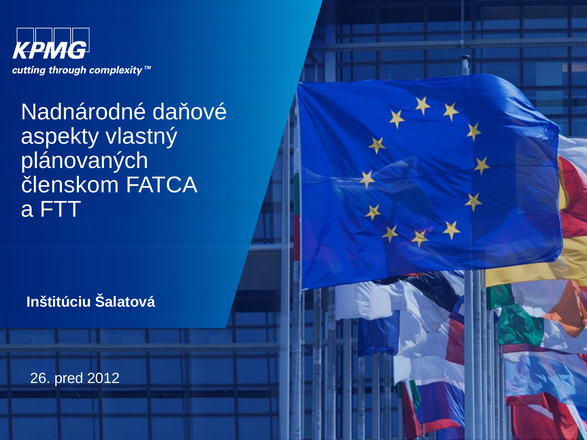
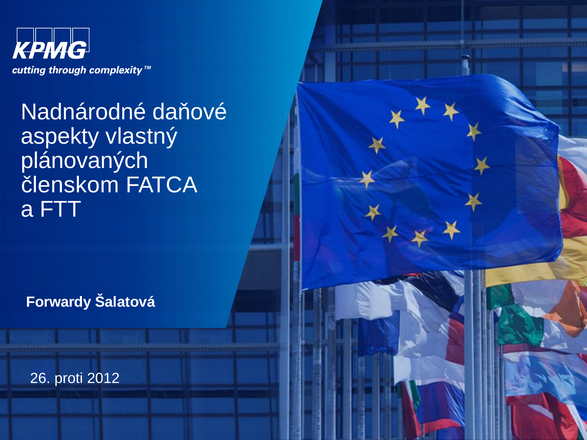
Inštitúciu: Inštitúciu -> Forwardy
pred: pred -> proti
